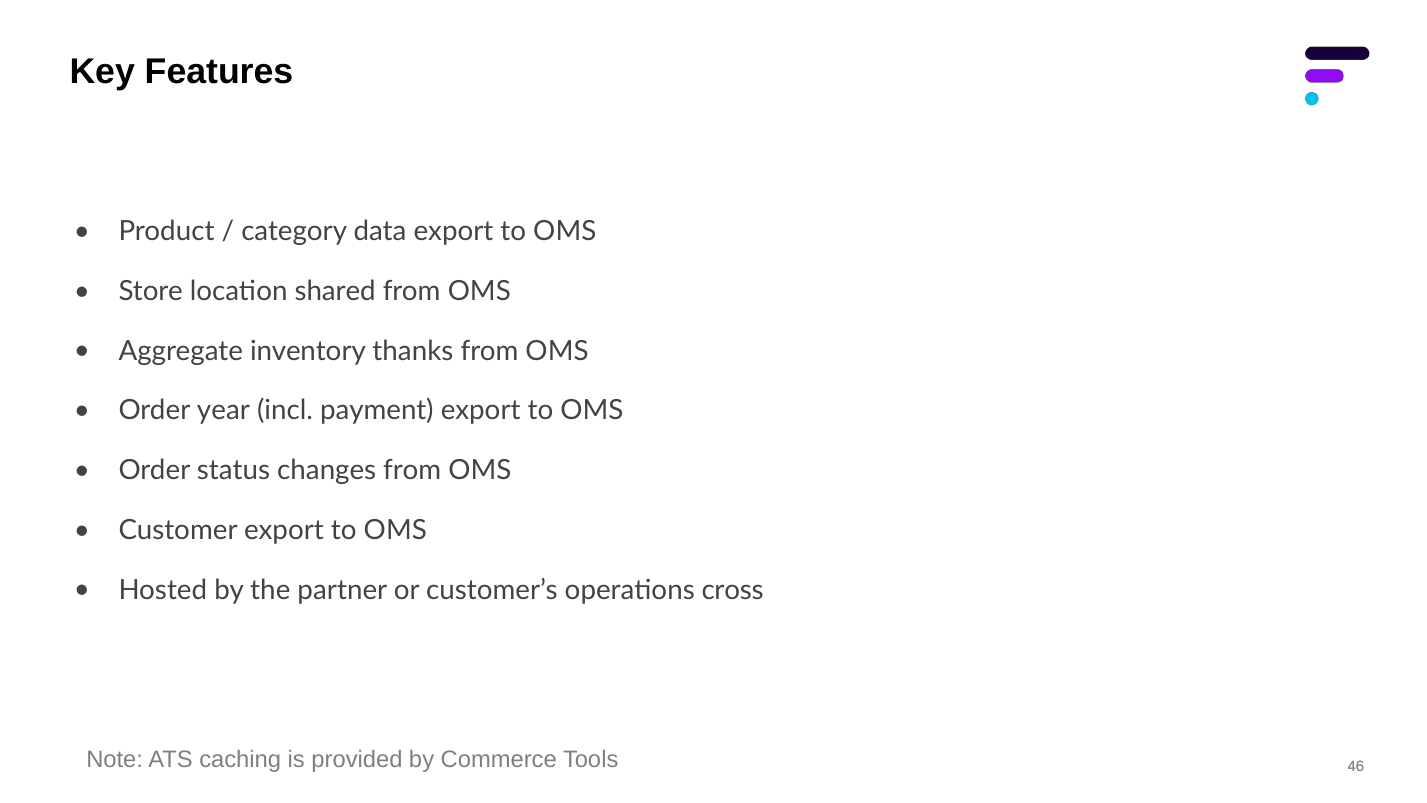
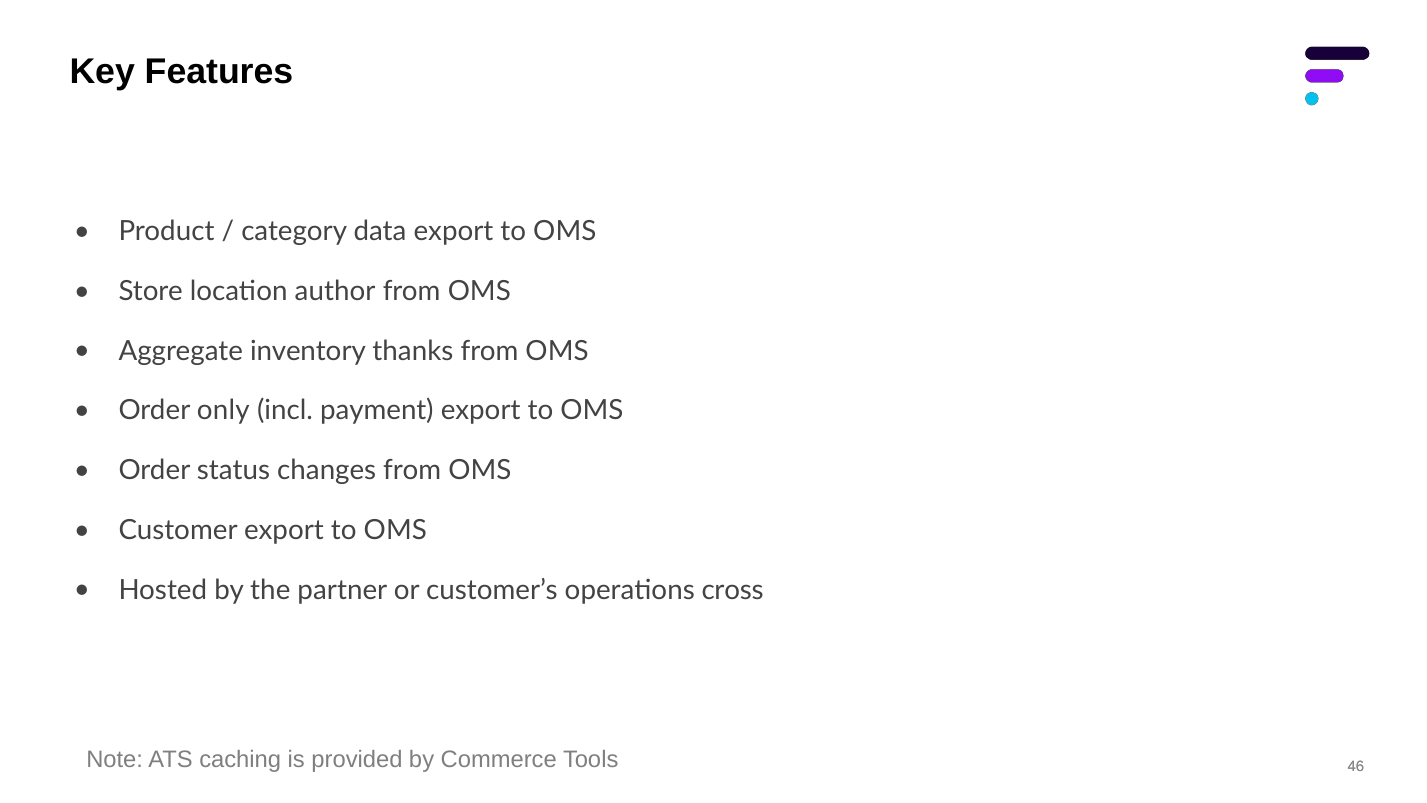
shared: shared -> author
year: year -> only
